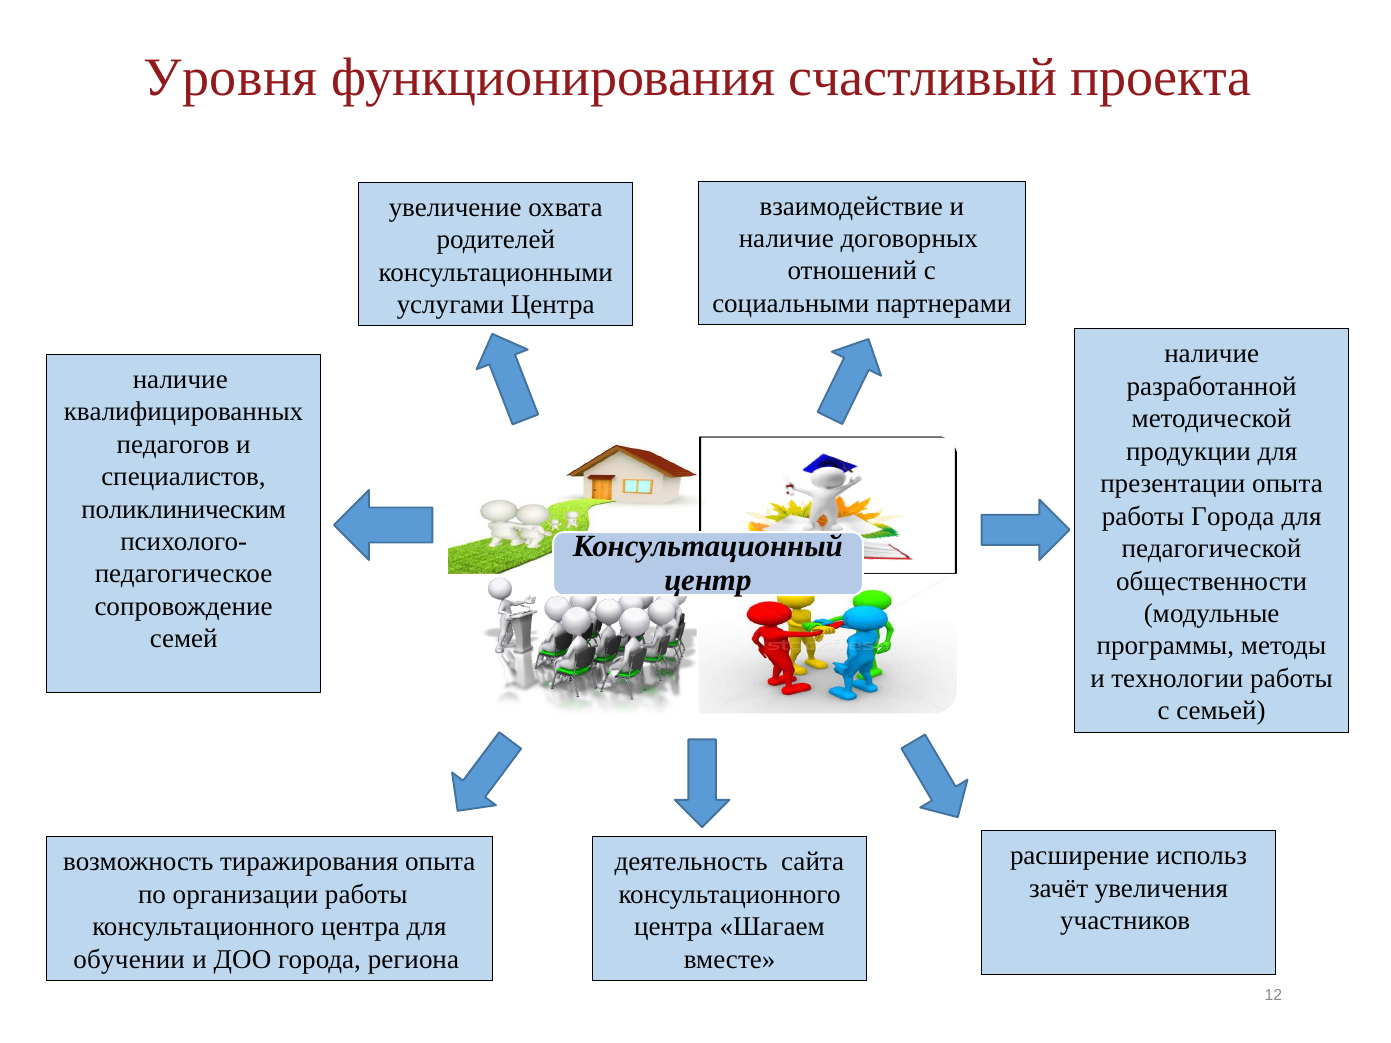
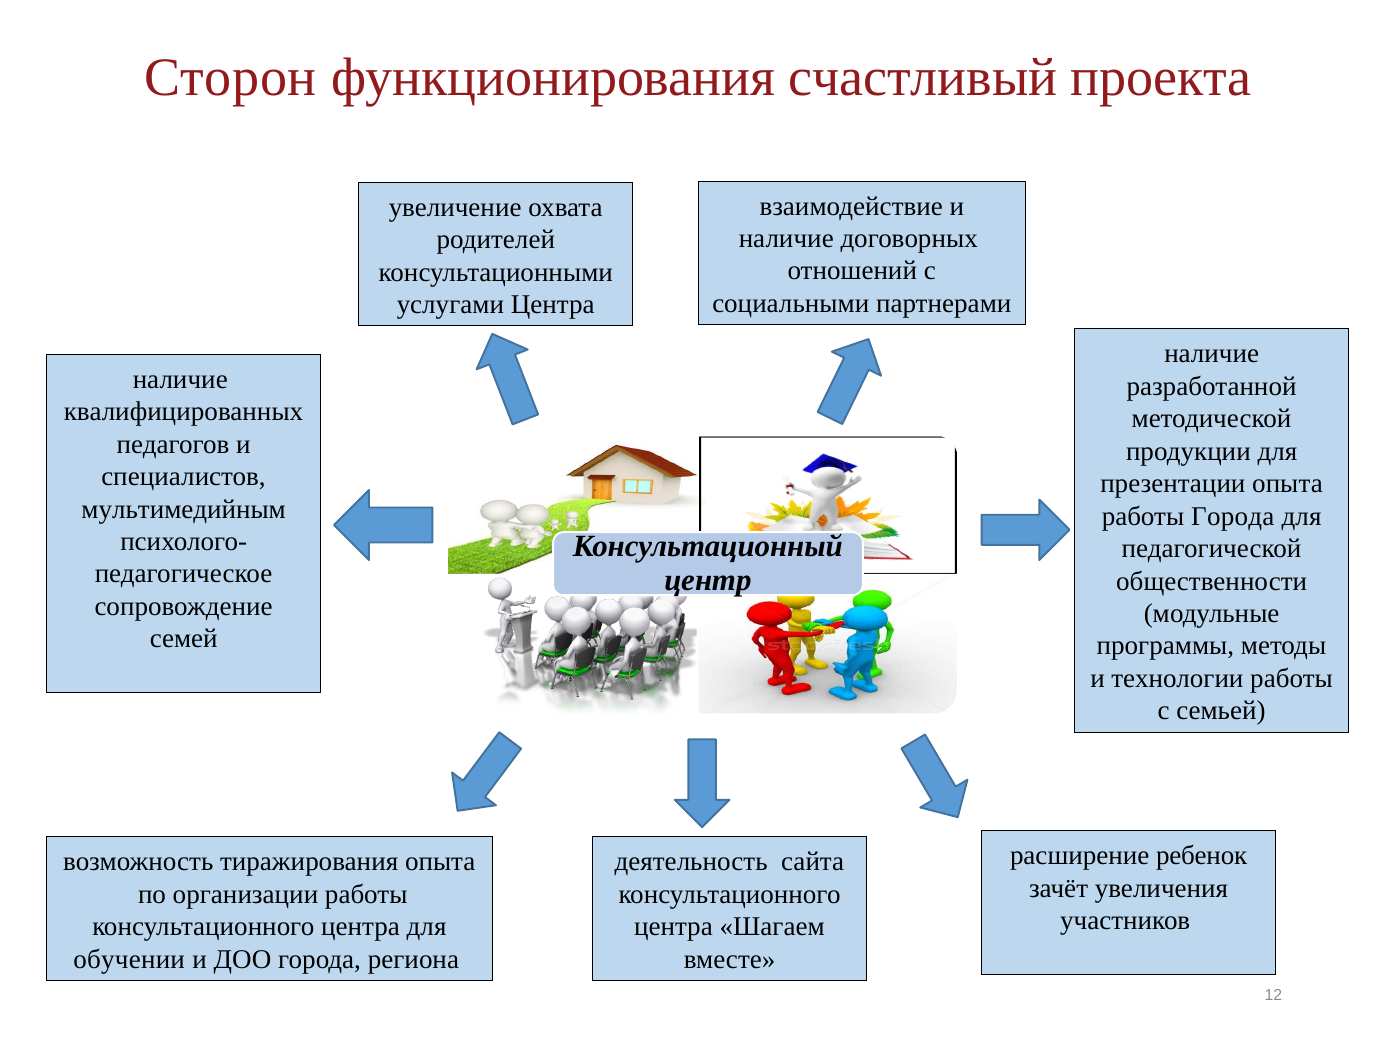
Уровня: Уровня -> Сторон
поликлиническим: поликлиническим -> мультимедийным
использ: использ -> ребенок
